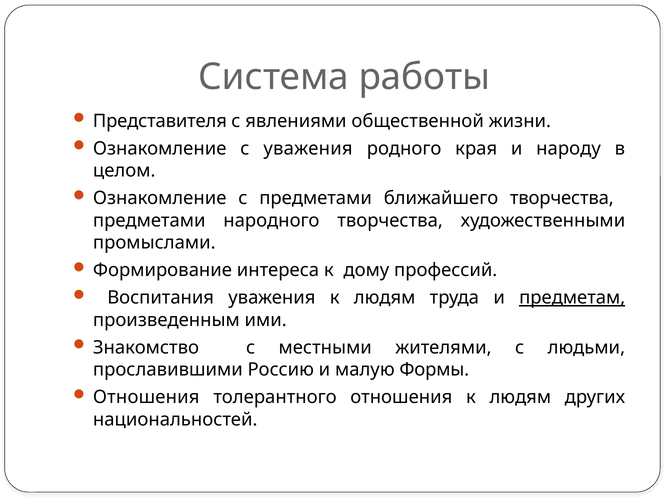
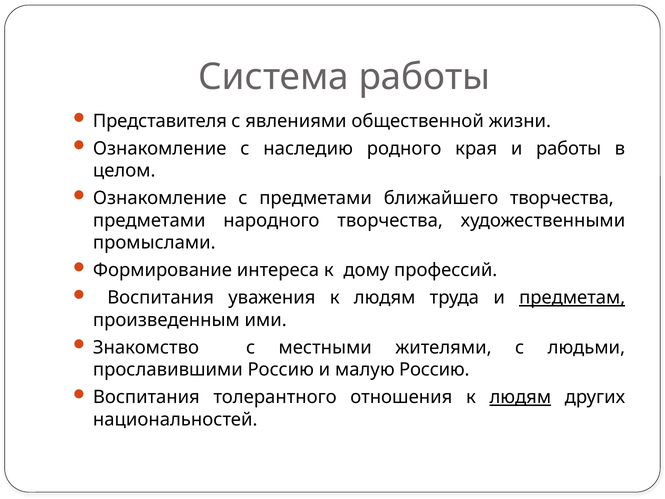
с уважения: уважения -> наследию
и народу: народу -> работы
малую Формы: Формы -> Россию
Отношения at (146, 397): Отношения -> Воспитания
людям at (520, 397) underline: none -> present
